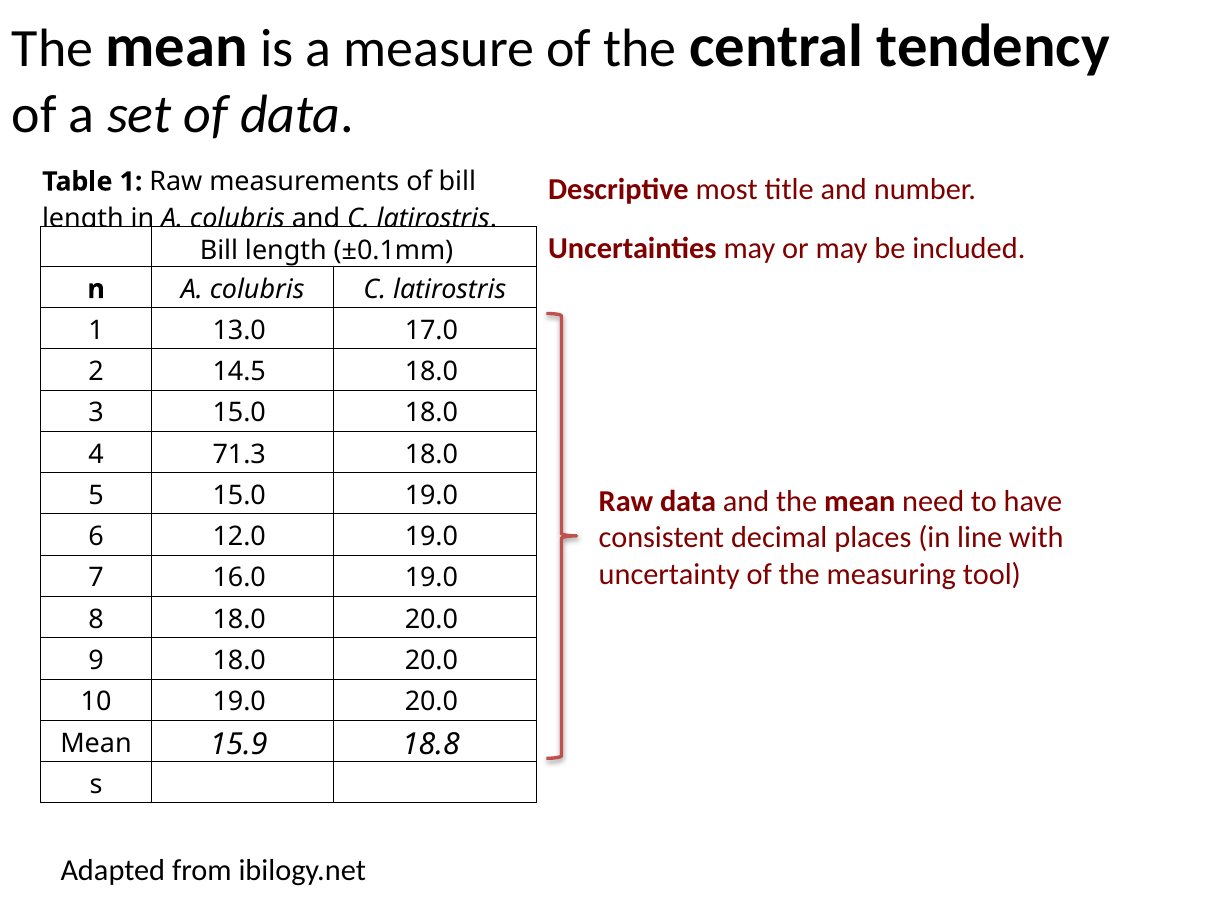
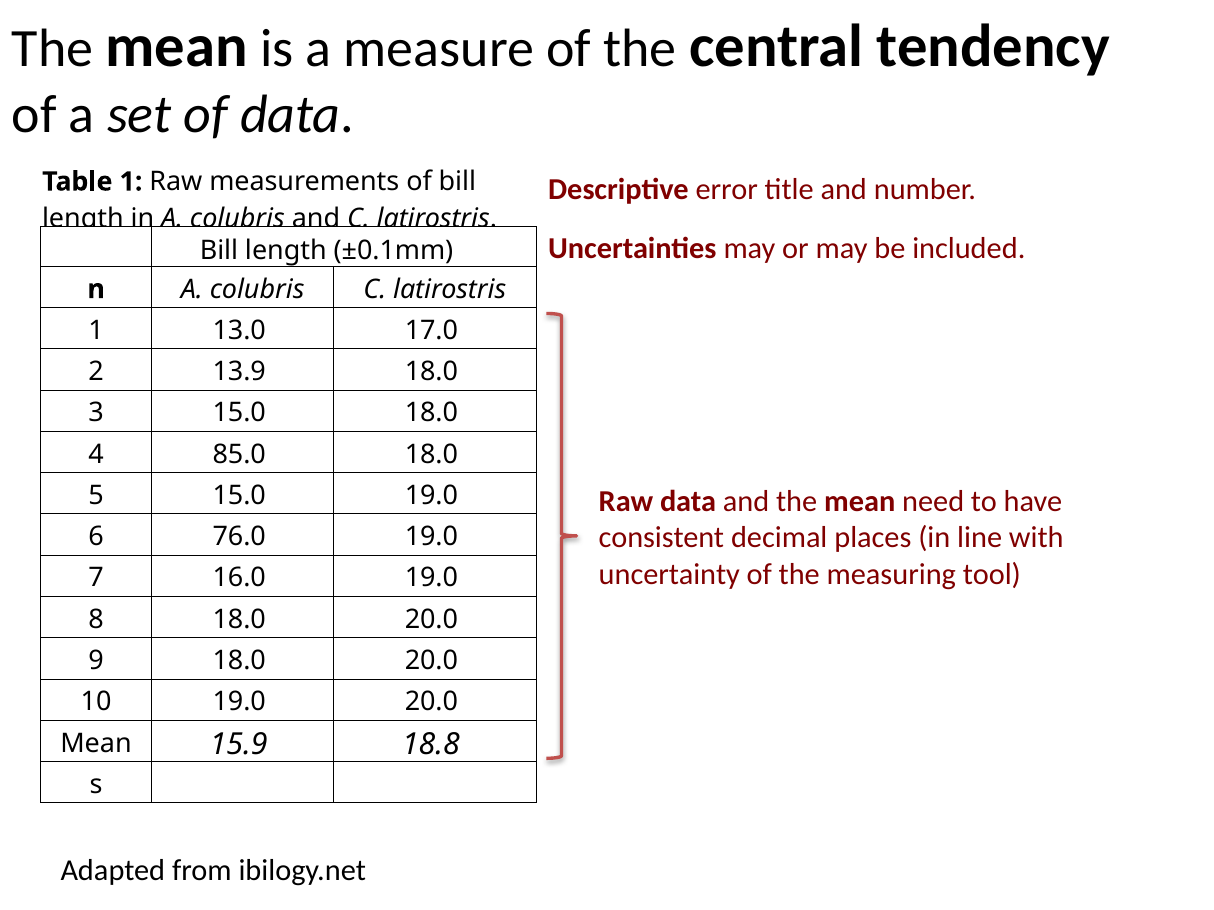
most: most -> error
14.5: 14.5 -> 13.9
71.3: 71.3 -> 85.0
12.0: 12.0 -> 76.0
